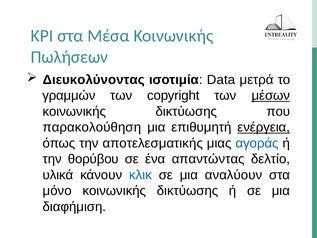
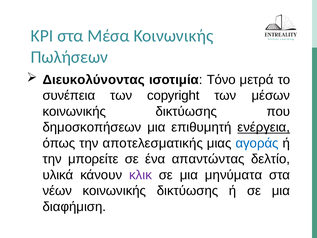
Data: Data -> Τόνο
γραμμών: γραμμών -> συνέπεια
μέσων underline: present -> none
παρακολούθηση: παρακολούθηση -> δημοσκοπήσεων
θορύβου: θορύβου -> μπορείτε
κλικ colour: blue -> purple
αναλύουν: αναλύουν -> μηνύματα
μόνο: μόνο -> νέων
